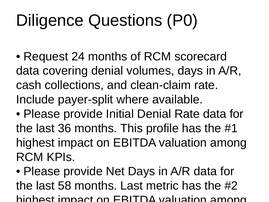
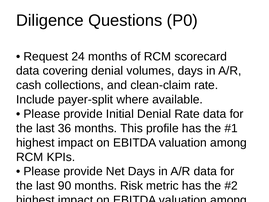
58: 58 -> 90
months Last: Last -> Risk
